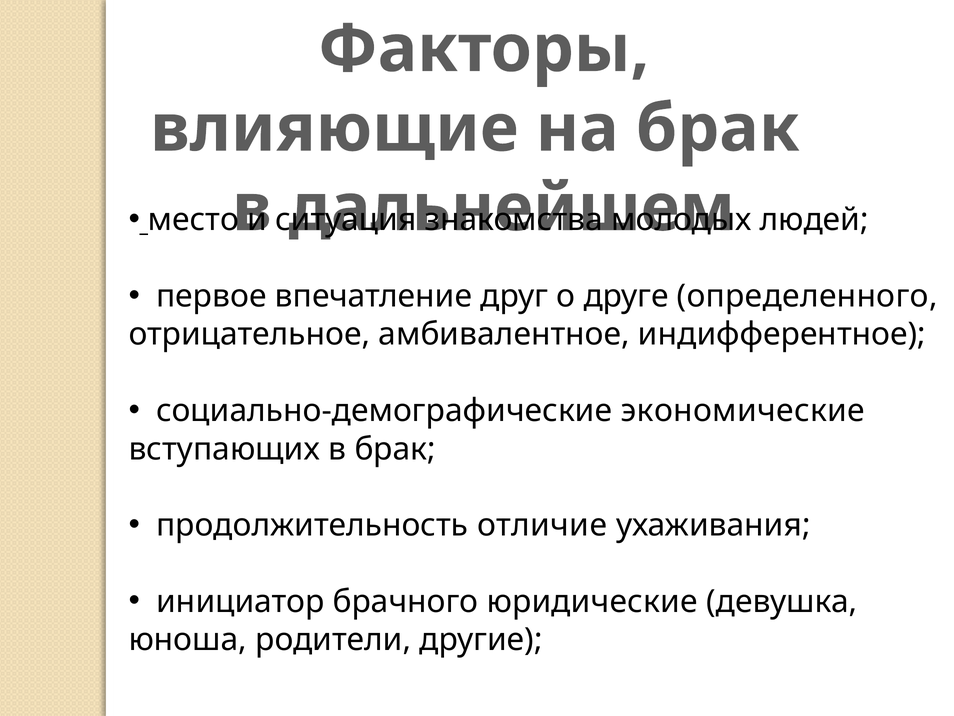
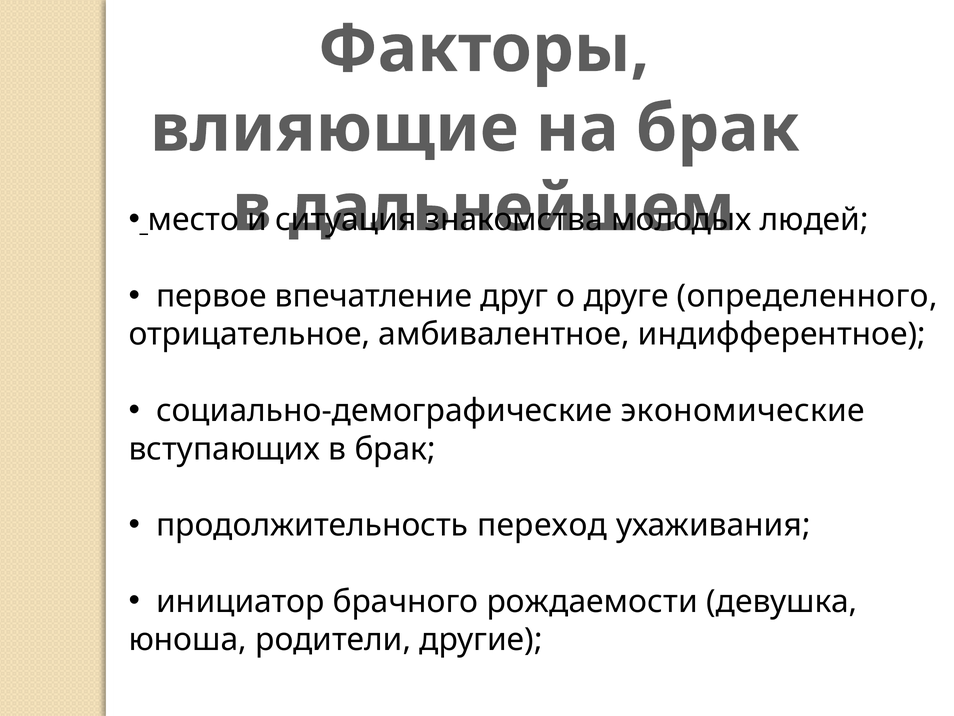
отличие: отличие -> переход
юридические: юридические -> рождаемости
